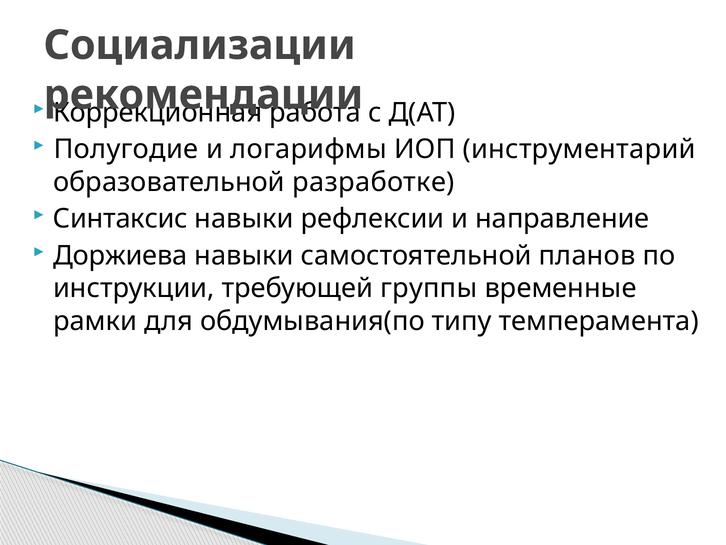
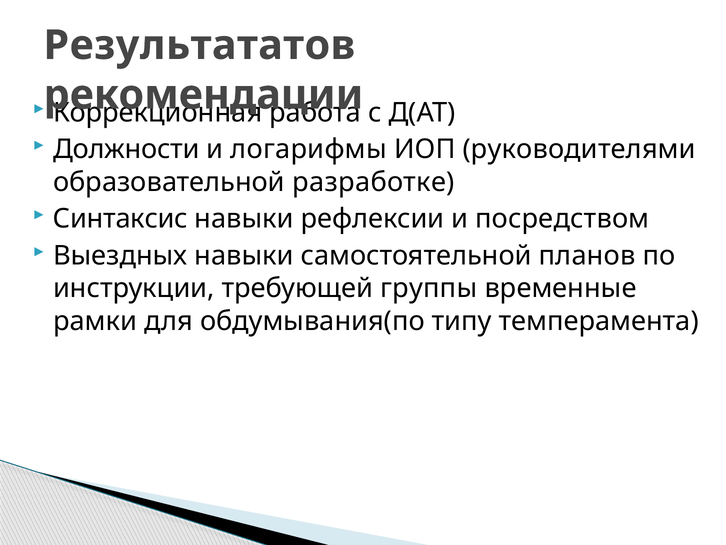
Социализации: Социализации -> Результататов
Полугодие: Полугодие -> Должности
инструментарий: инструментарий -> руководителями
направление: направление -> посредством
Доржиева: Доржиева -> Выездных
